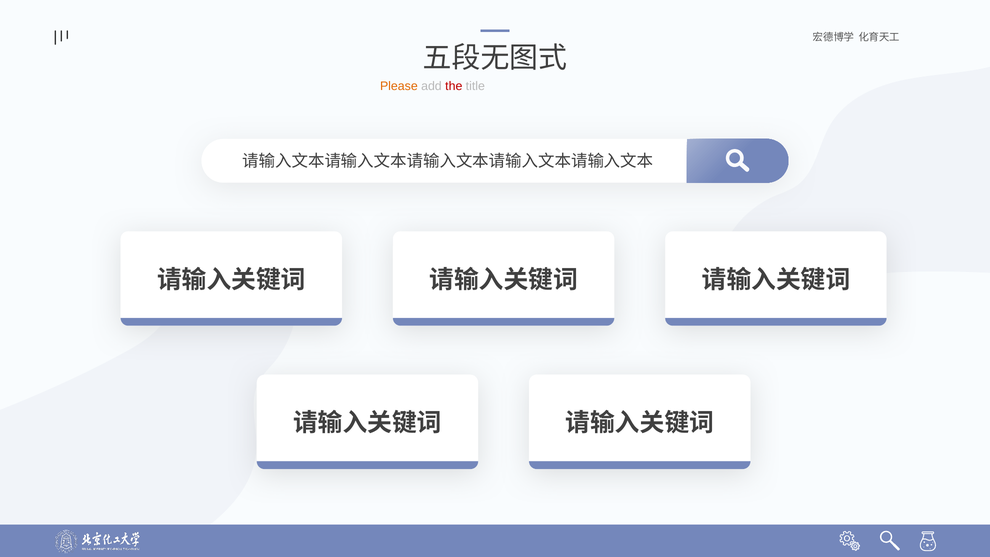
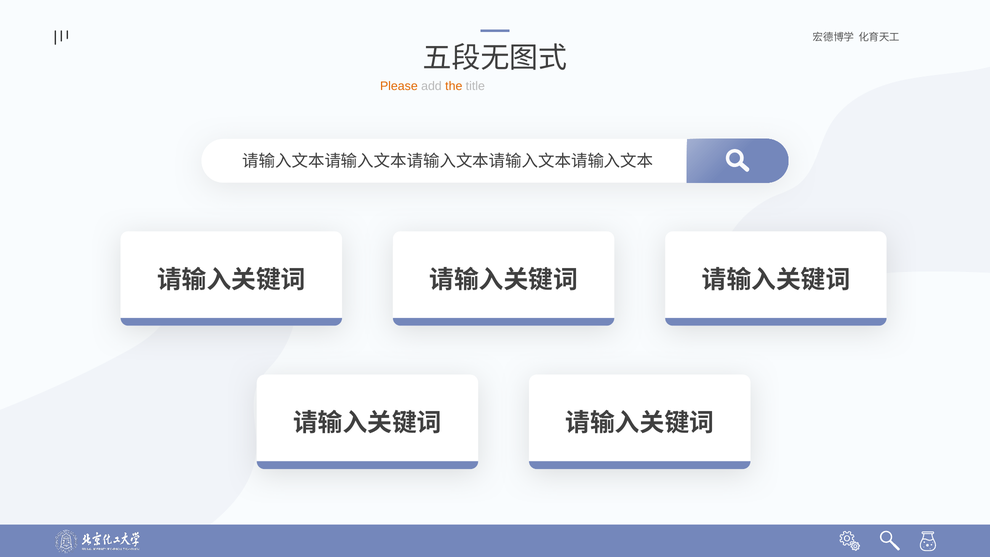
the colour: red -> orange
